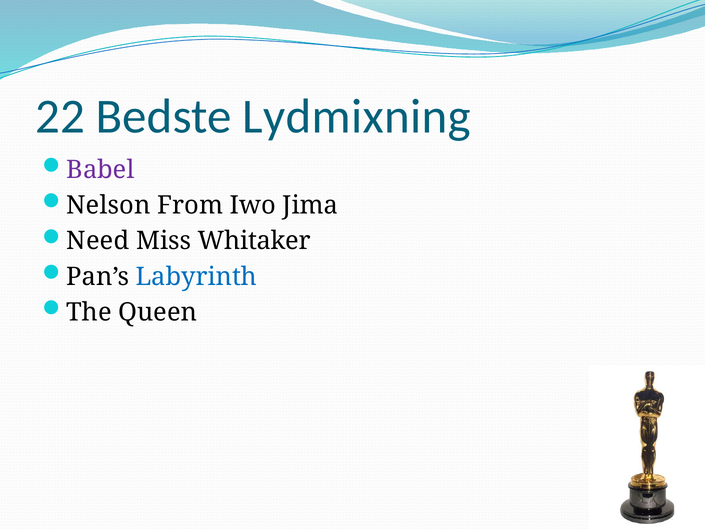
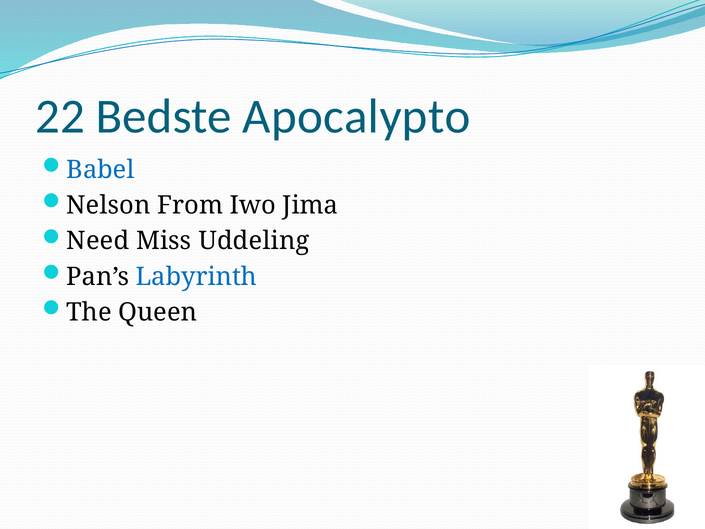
Lydmixning: Lydmixning -> Apocalypto
Babel colour: purple -> blue
Whitaker: Whitaker -> Uddeling
